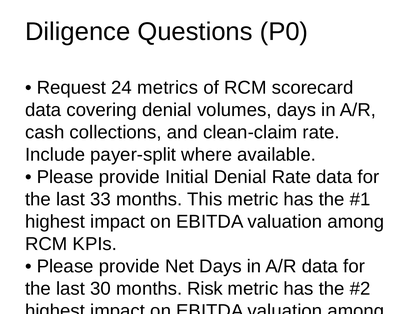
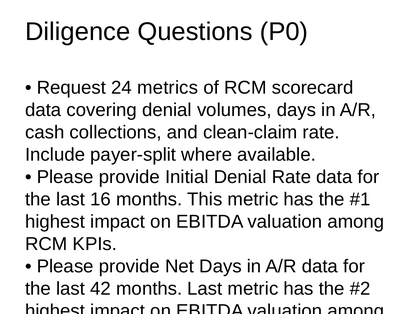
33: 33 -> 16
30: 30 -> 42
months Risk: Risk -> Last
